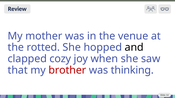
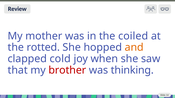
venue: venue -> coiled
and colour: black -> orange
cozy: cozy -> cold
